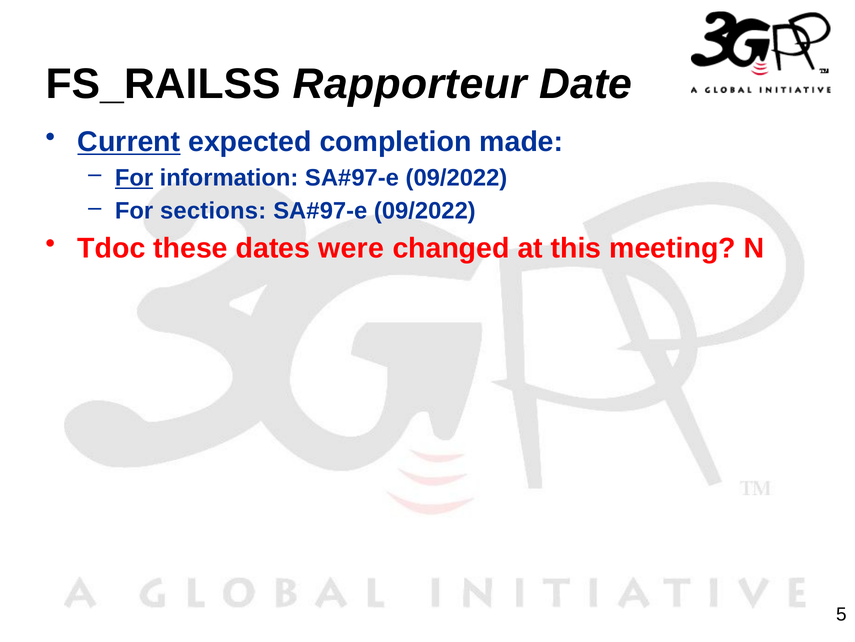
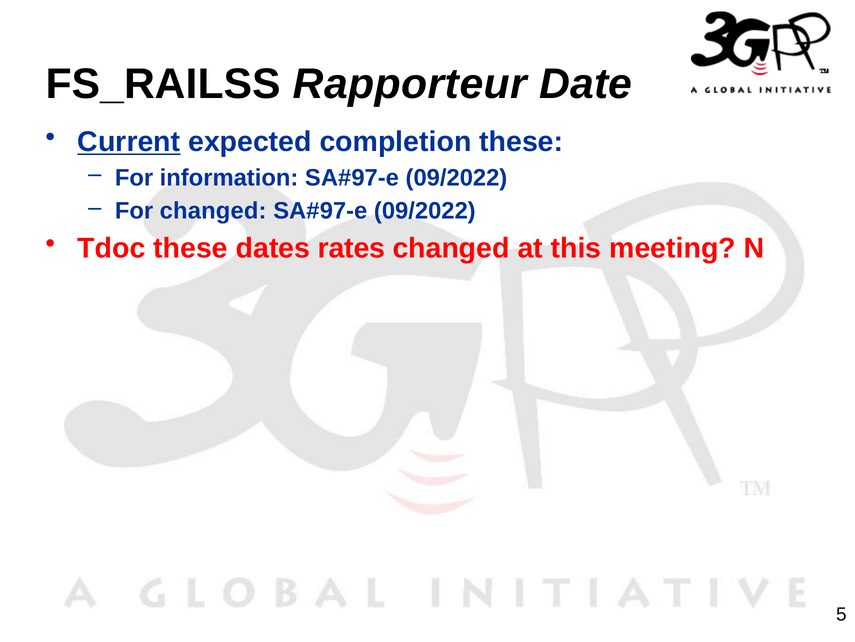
completion made: made -> these
For at (134, 178) underline: present -> none
For sections: sections -> changed
were: were -> rates
